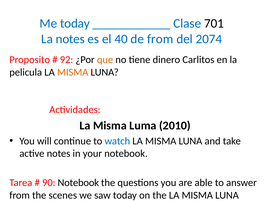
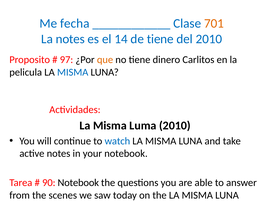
Me today: today -> fecha
701 colour: black -> orange
40: 40 -> 14
de from: from -> tiene
del 2074: 2074 -> 2010
92: 92 -> 97
MISMA at (73, 72) colour: orange -> blue
